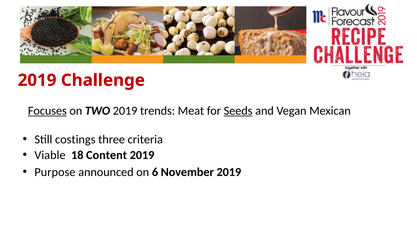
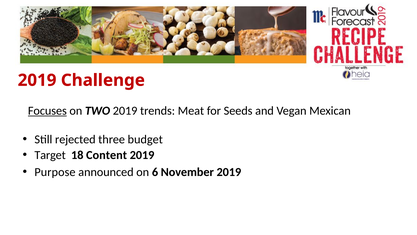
Seeds underline: present -> none
costings: costings -> rejected
criteria: criteria -> budget
Viable: Viable -> Target
